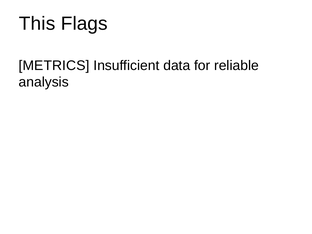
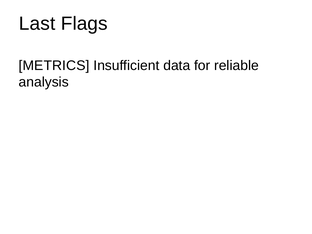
This: This -> Last
